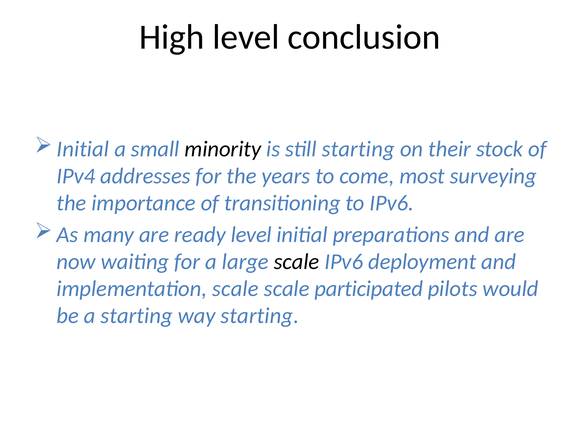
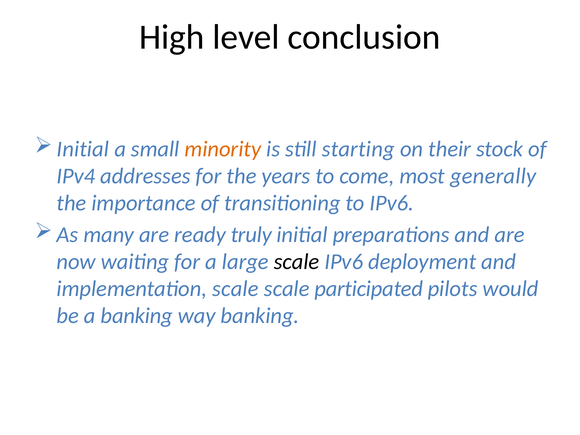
minority colour: black -> orange
surveying: surveying -> generally
ready level: level -> truly
a starting: starting -> banking
way starting: starting -> banking
